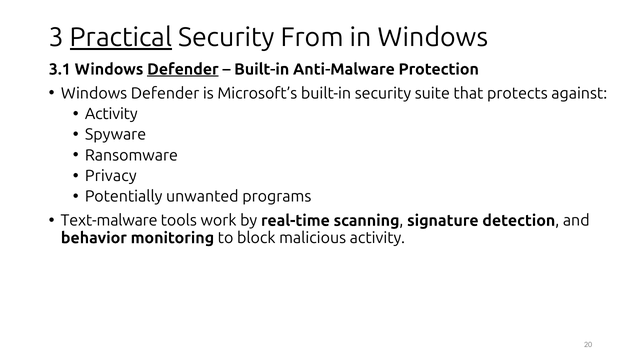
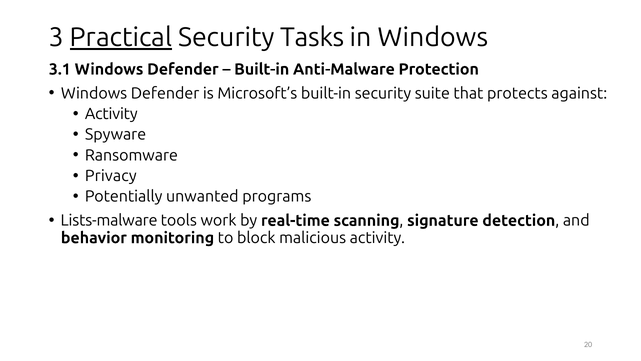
From: From -> Tasks
Defender at (183, 69) underline: present -> none
Text-malware: Text-malware -> Lists-malware
